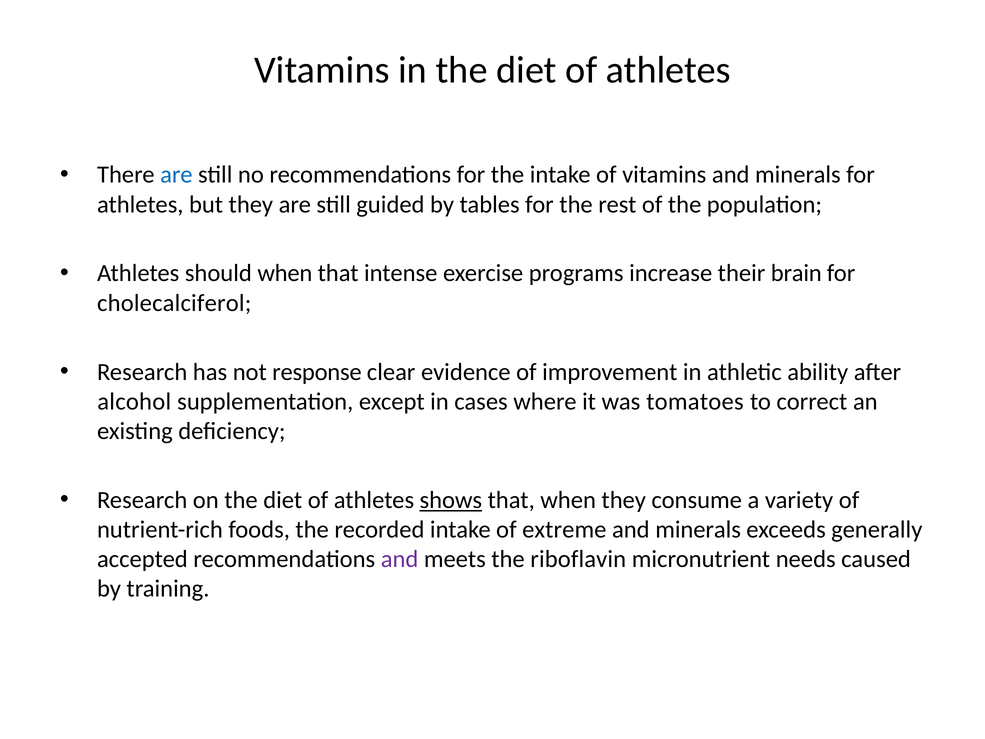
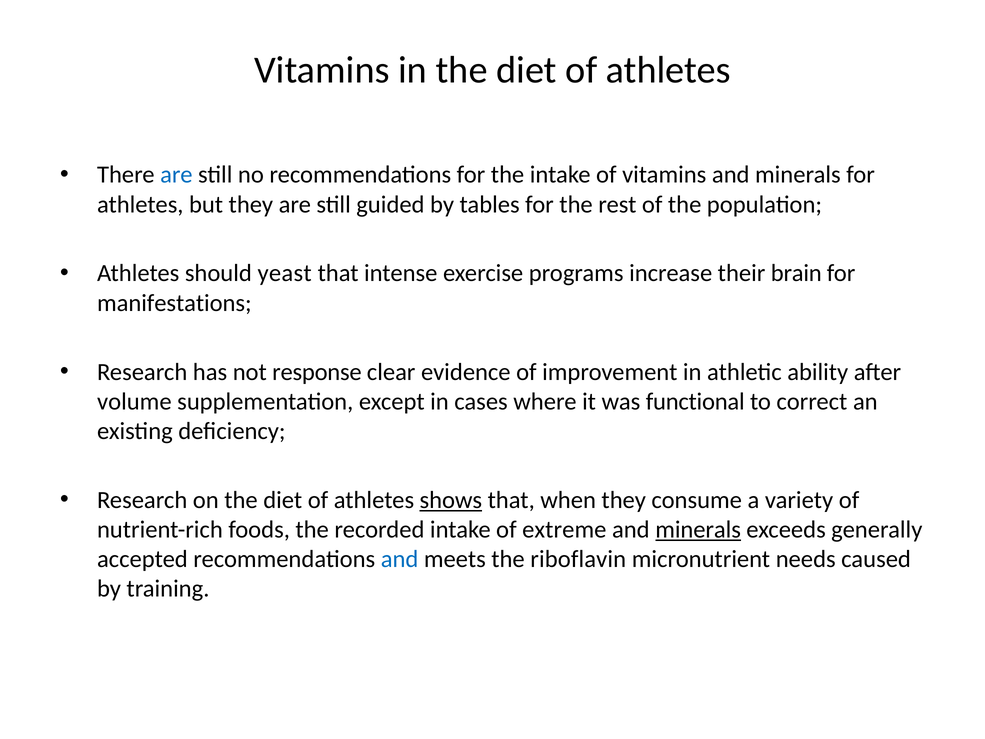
should when: when -> yeast
cholecalciferol: cholecalciferol -> manifestations
alcohol: alcohol -> volume
tomatoes: tomatoes -> functional
minerals at (698, 529) underline: none -> present
and at (400, 559) colour: purple -> blue
